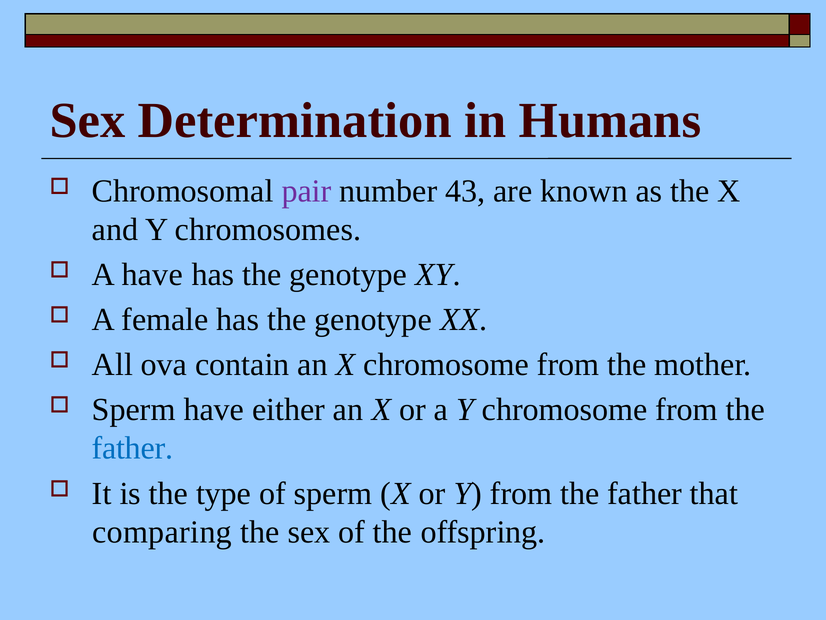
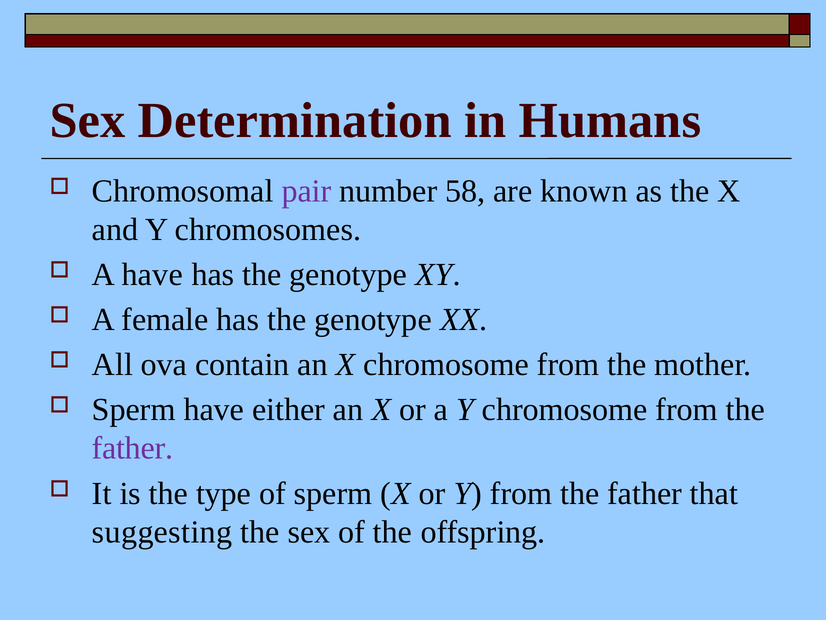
43: 43 -> 58
father at (133, 448) colour: blue -> purple
comparing: comparing -> suggesting
